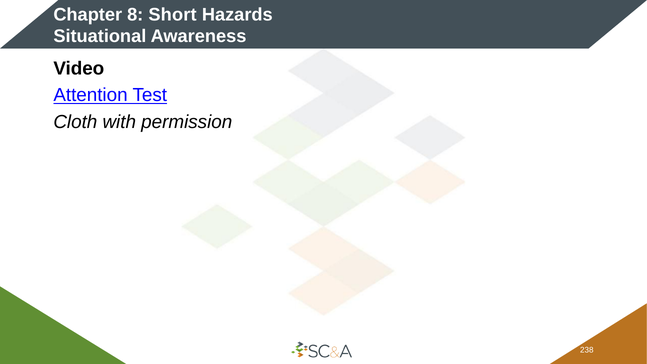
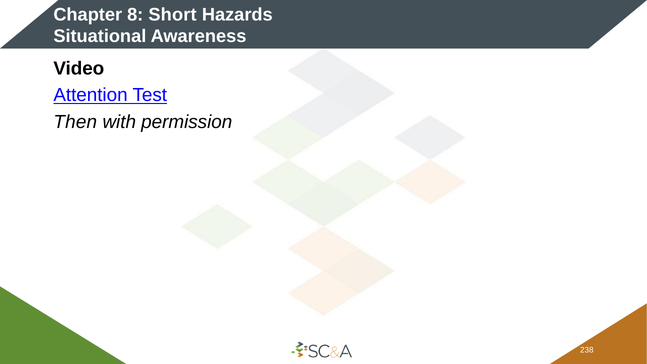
Cloth: Cloth -> Then
